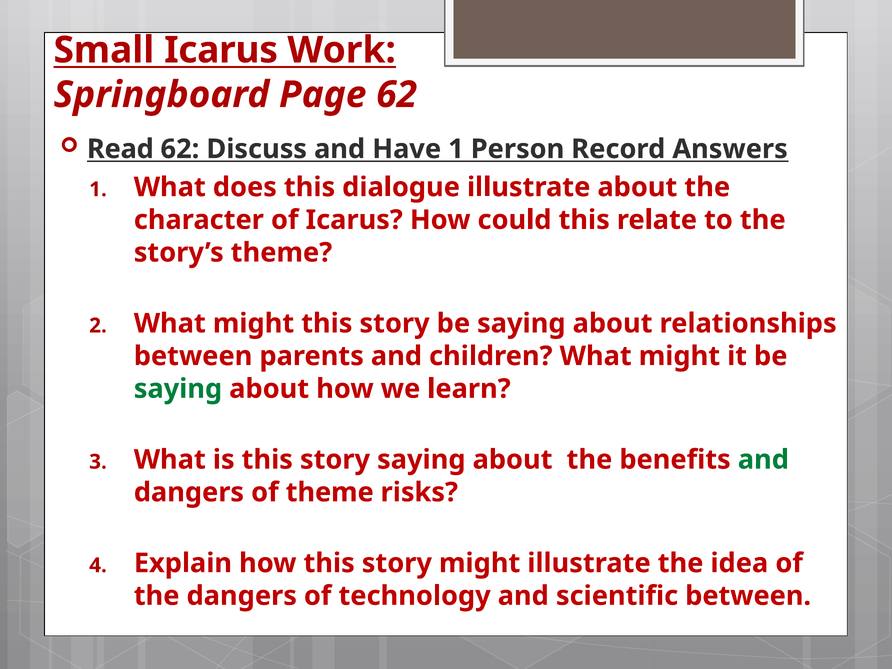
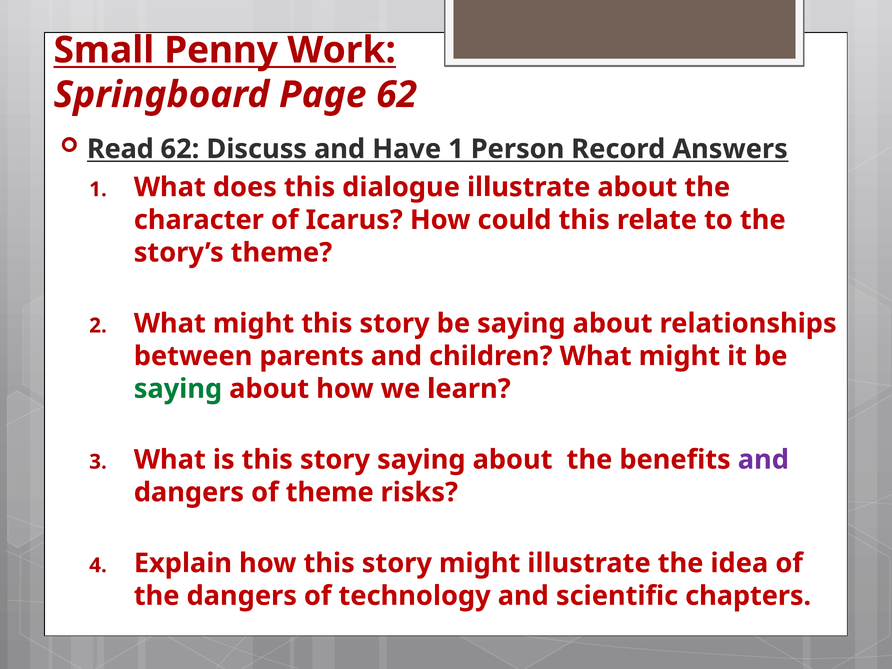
Small Icarus: Icarus -> Penny
and at (763, 460) colour: green -> purple
scientific between: between -> chapters
